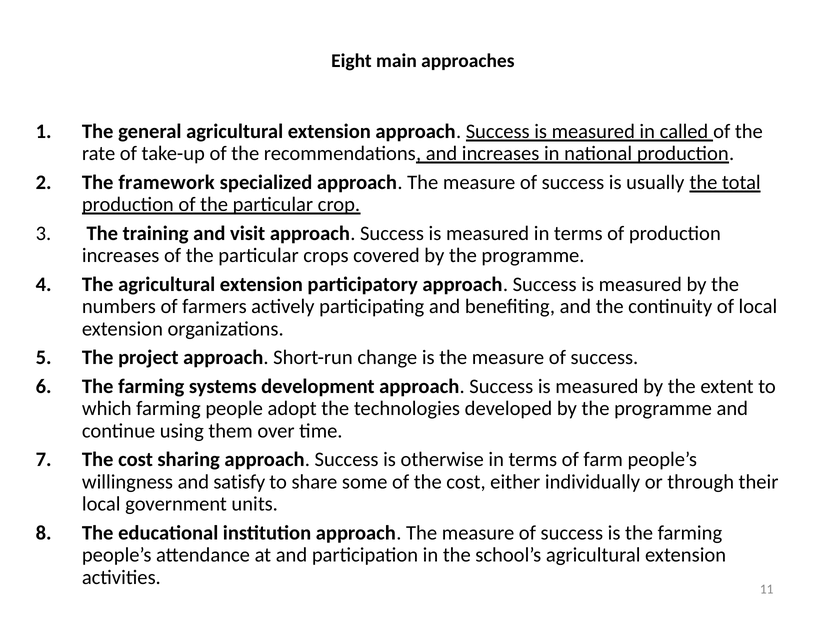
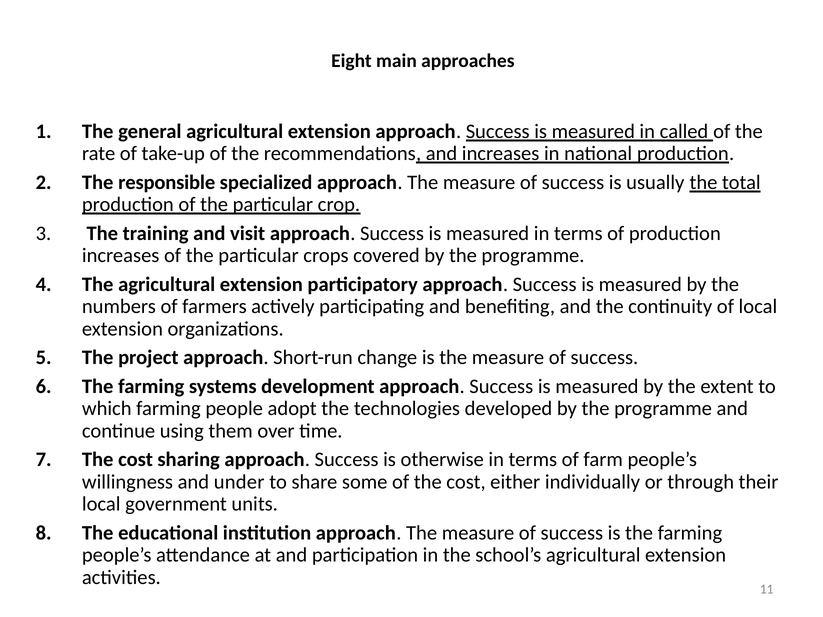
framework: framework -> responsible
satisfy: satisfy -> under
